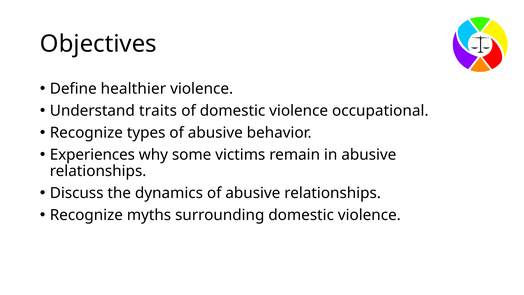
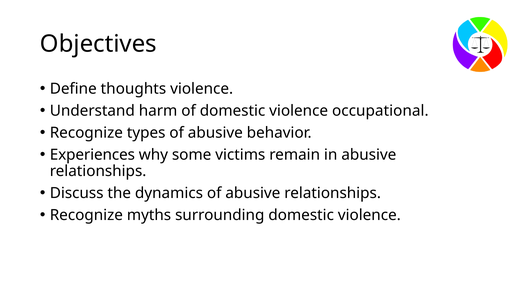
healthier: healthier -> thoughts
traits: traits -> harm
